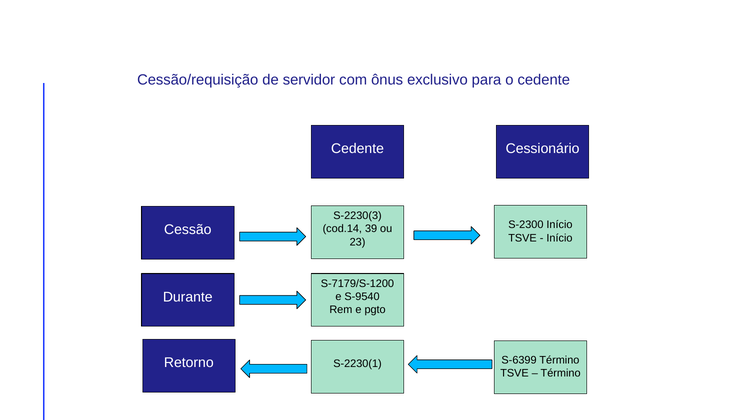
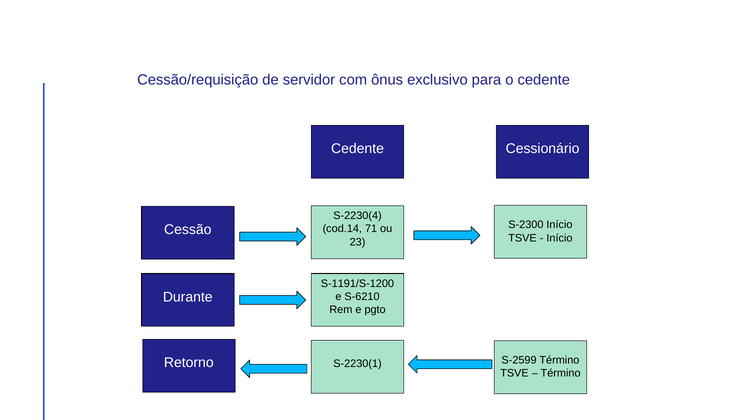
S-2230(3: S-2230(3 -> S-2230(4
39: 39 -> 71
S-7179/S-1200: S-7179/S-1200 -> S-1191/S-1200
S-9540: S-9540 -> S-6210
S-6399: S-6399 -> S-2599
